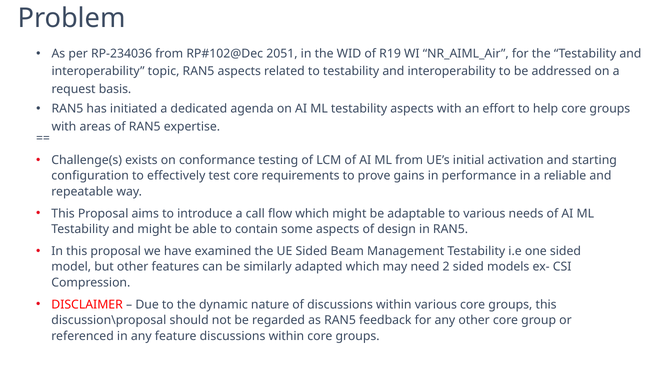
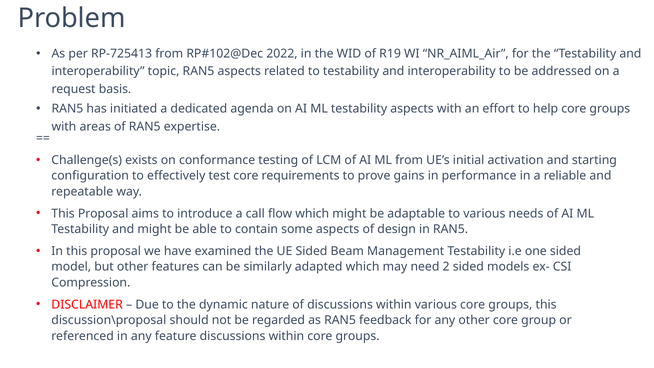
RP-234036: RP-234036 -> RP-725413
2051: 2051 -> 2022
